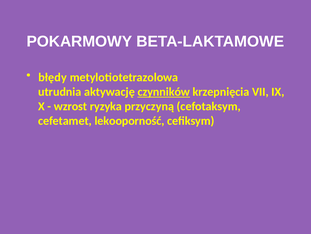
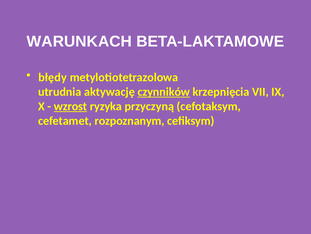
POKARMOWY: POKARMOWY -> WARUNKACH
wzrost underline: none -> present
lekooporność: lekooporność -> rozpoznanym
